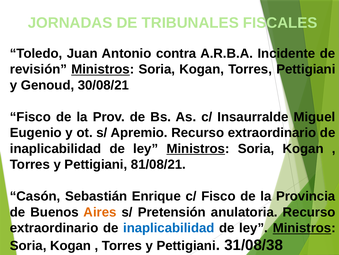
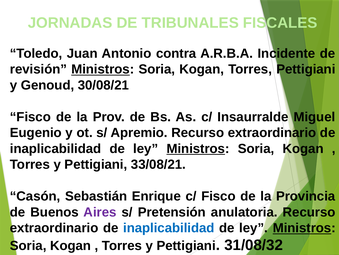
81/08/21: 81/08/21 -> 33/08/21
Aires colour: orange -> purple
31/08/38: 31/08/38 -> 31/08/32
